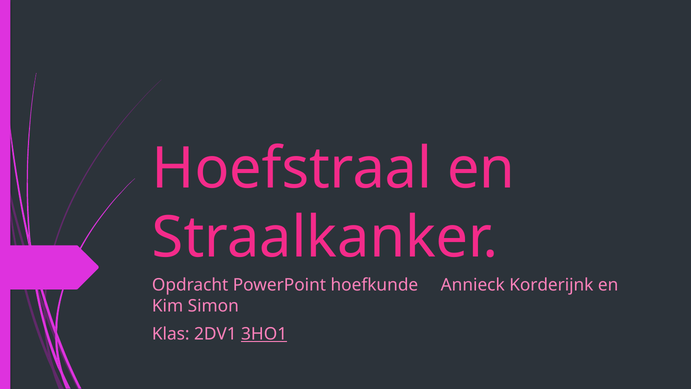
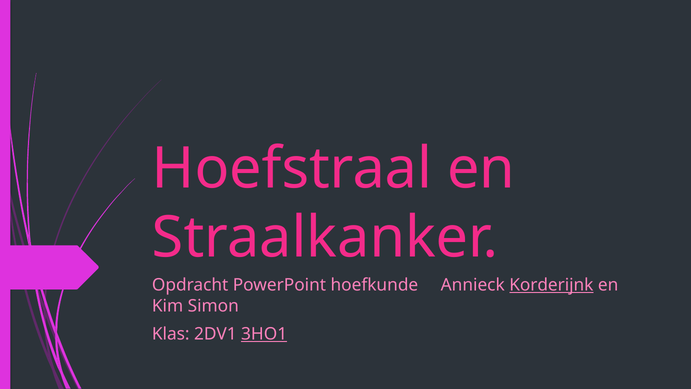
Korderijnk underline: none -> present
